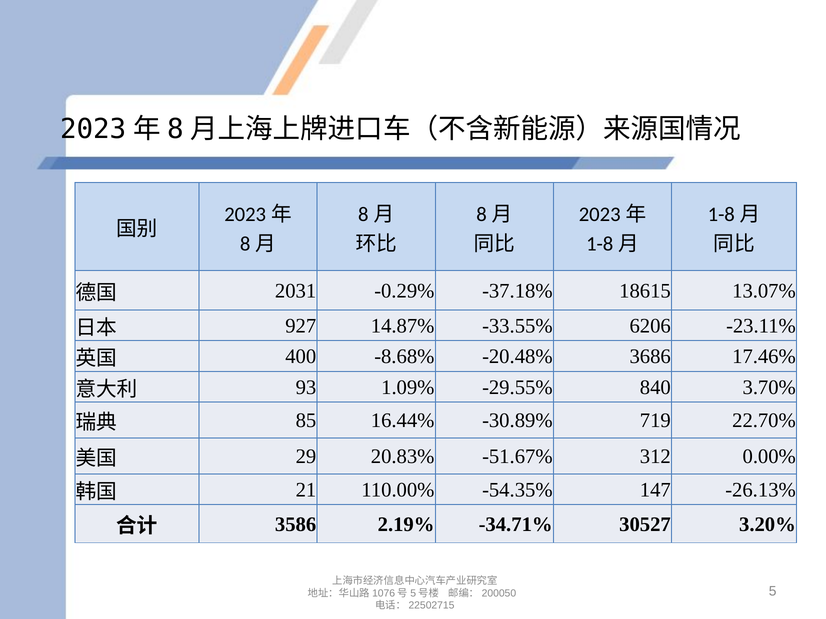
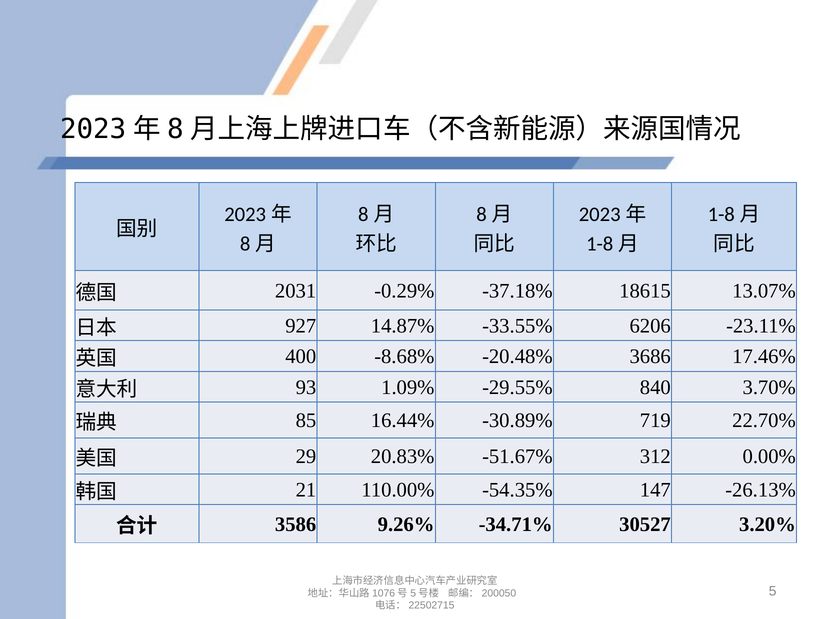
2.19%: 2.19% -> 9.26%
